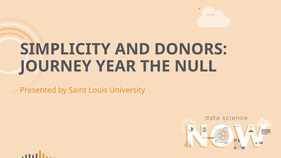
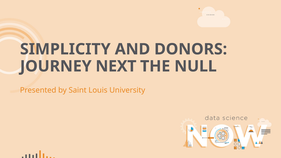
YEAR: YEAR -> NEXT
